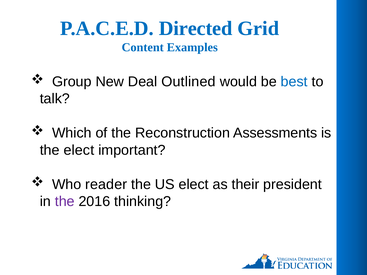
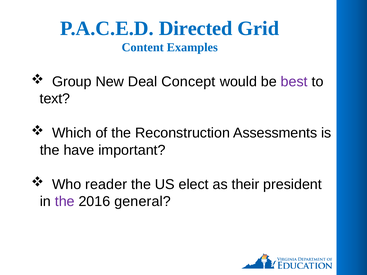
Outlined: Outlined -> Concept
best colour: blue -> purple
talk: talk -> text
the elect: elect -> have
thinking: thinking -> general
